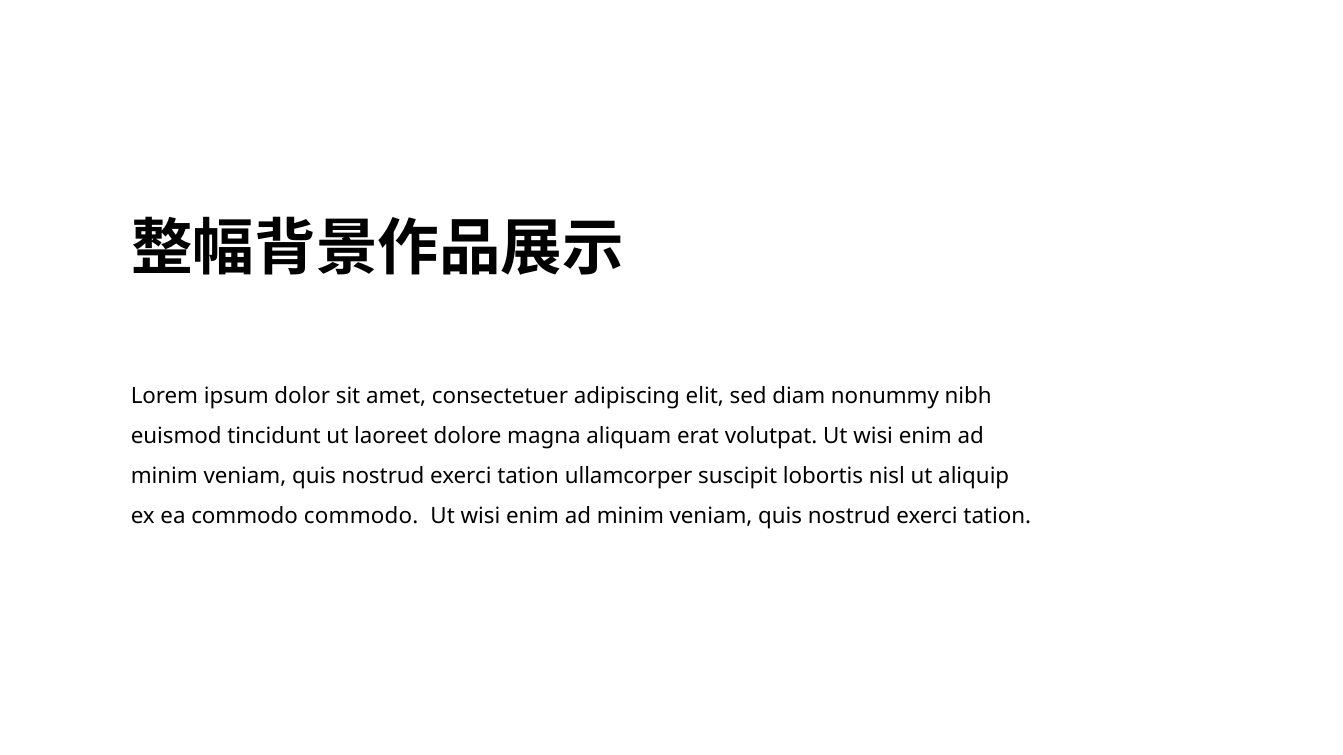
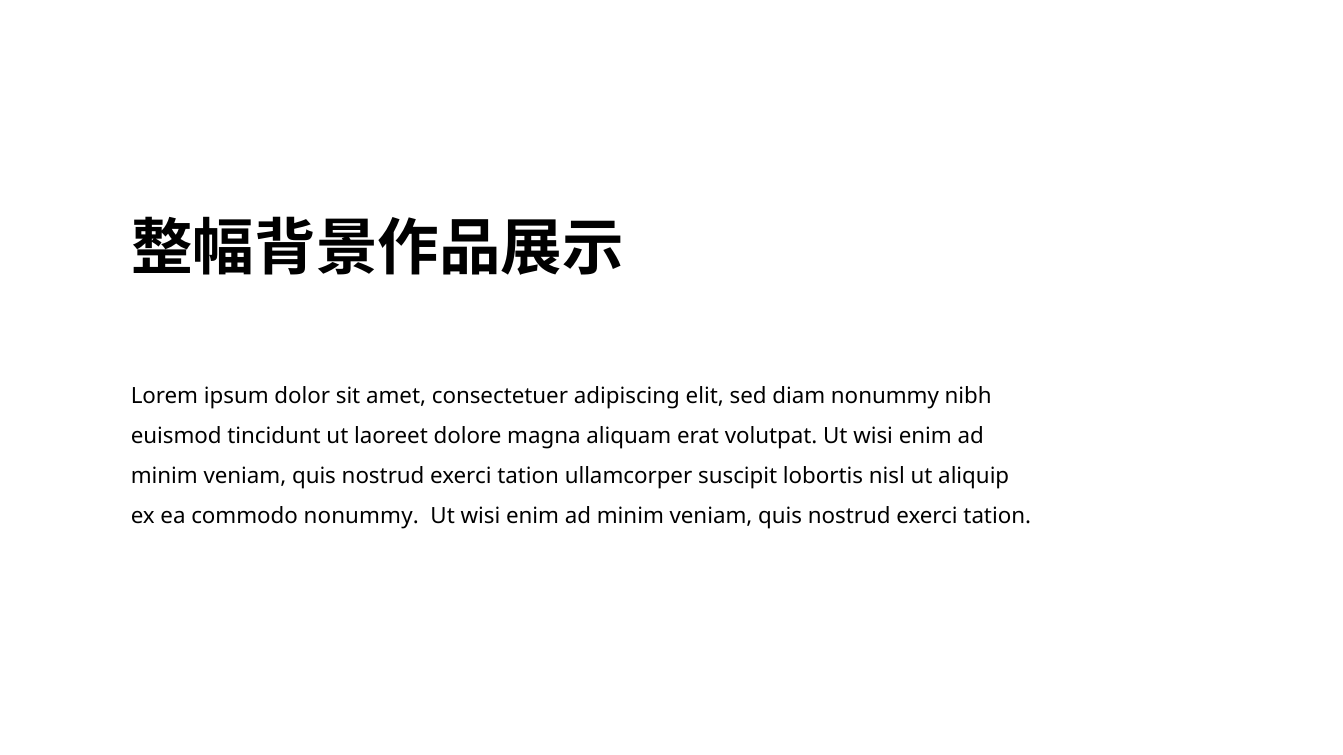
commodo commodo: commodo -> nonummy
